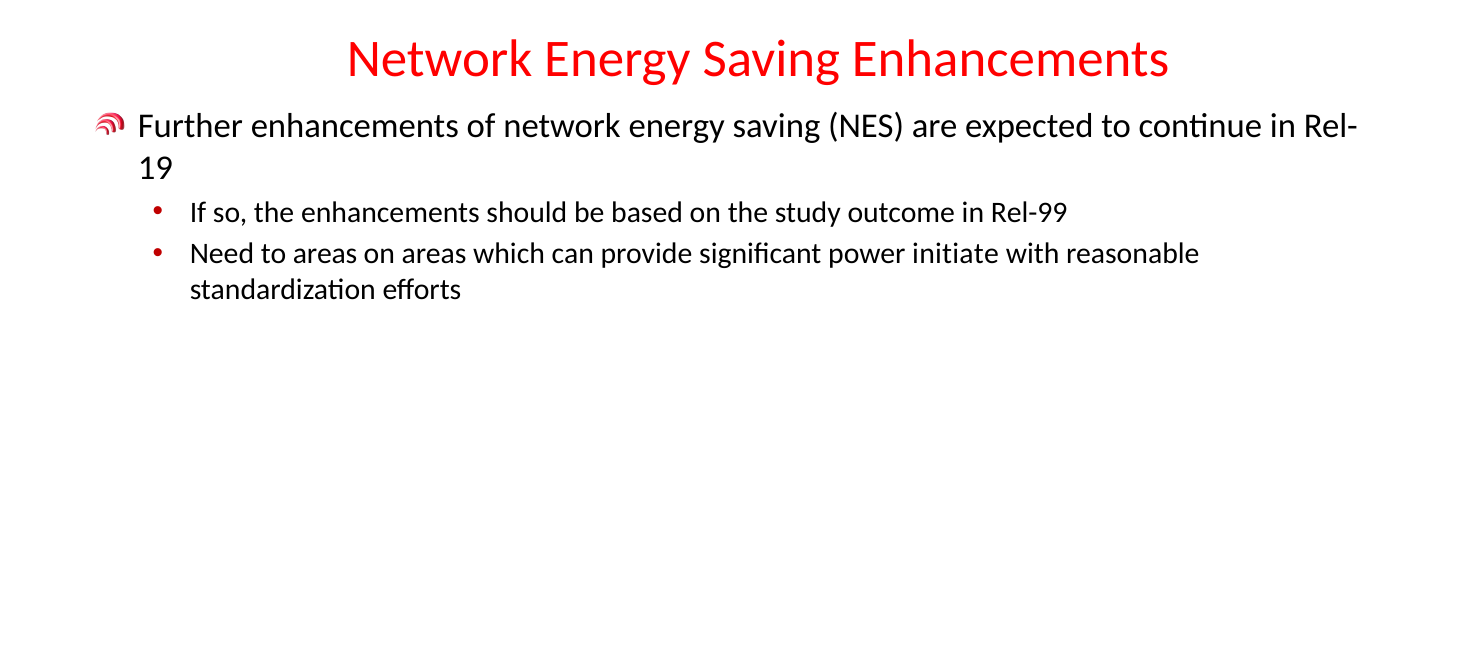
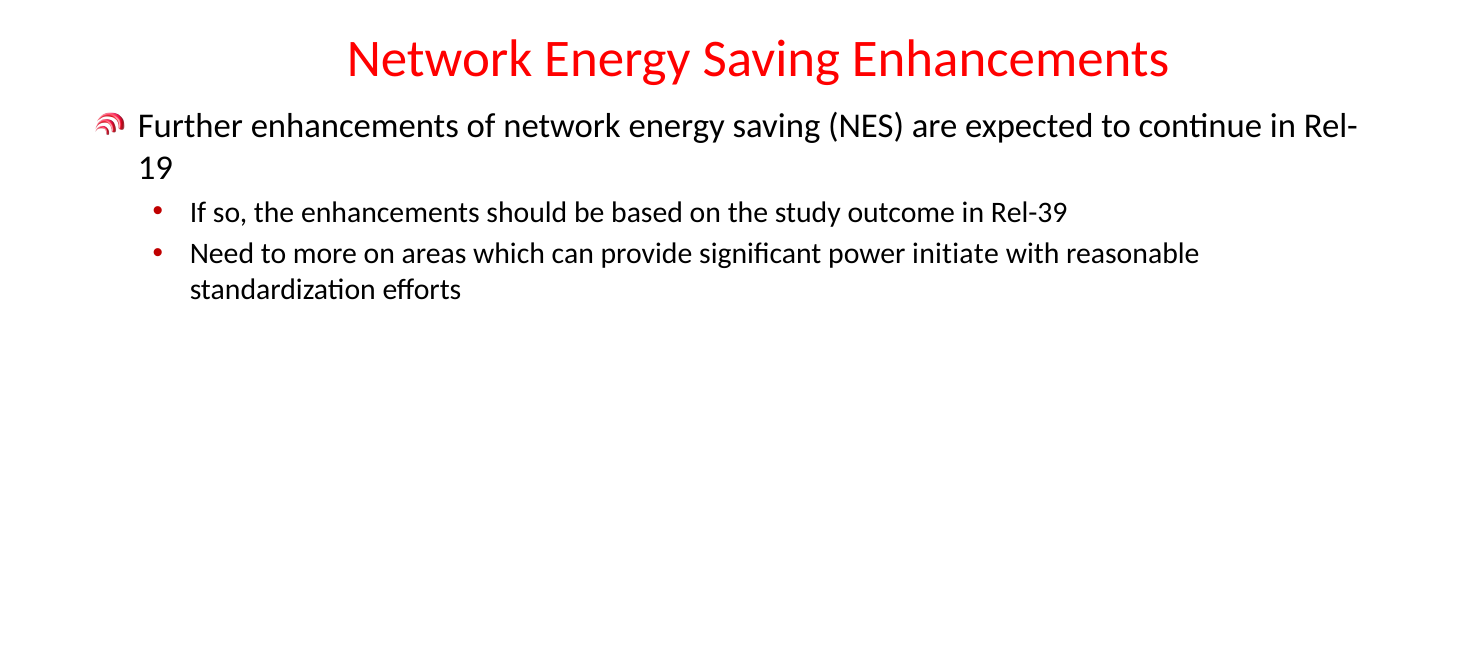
Rel-99: Rel-99 -> Rel-39
to areas: areas -> more
